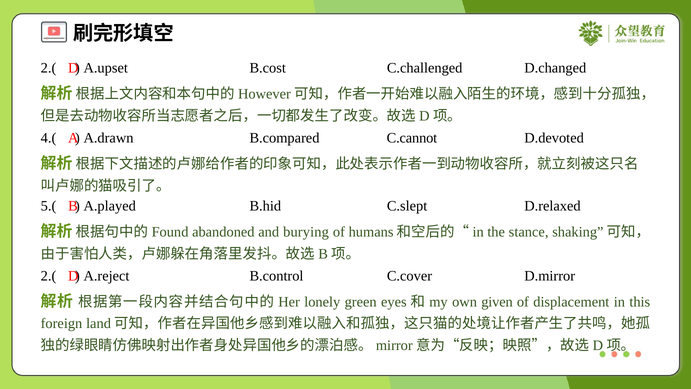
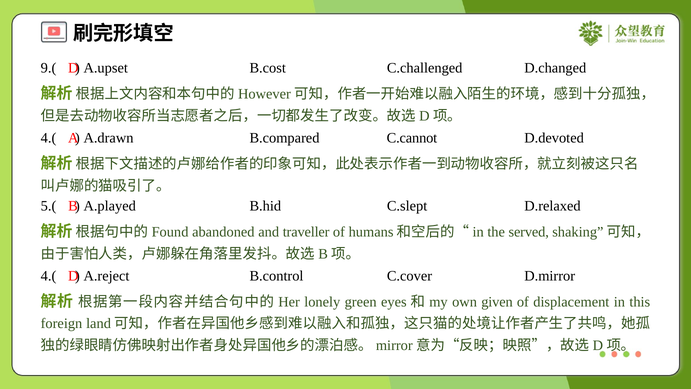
2.( at (49, 68): 2.( -> 9.(
burying: burying -> traveller
stance: stance -> served
2.( at (49, 276): 2.( -> 4.(
